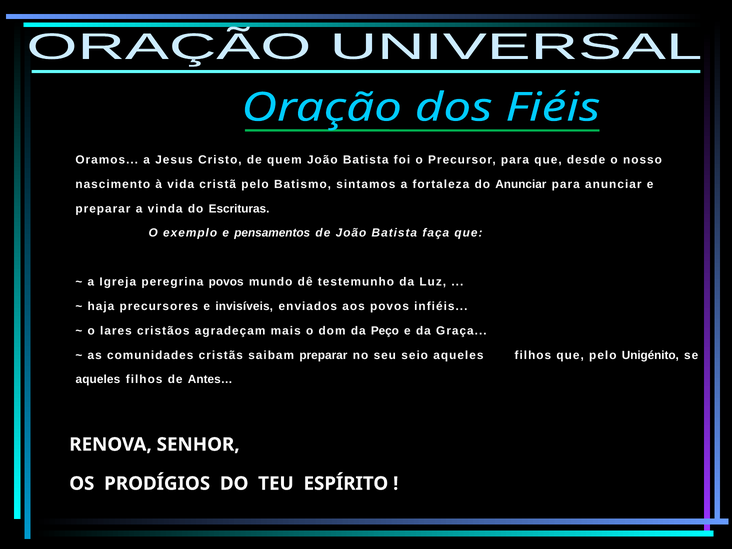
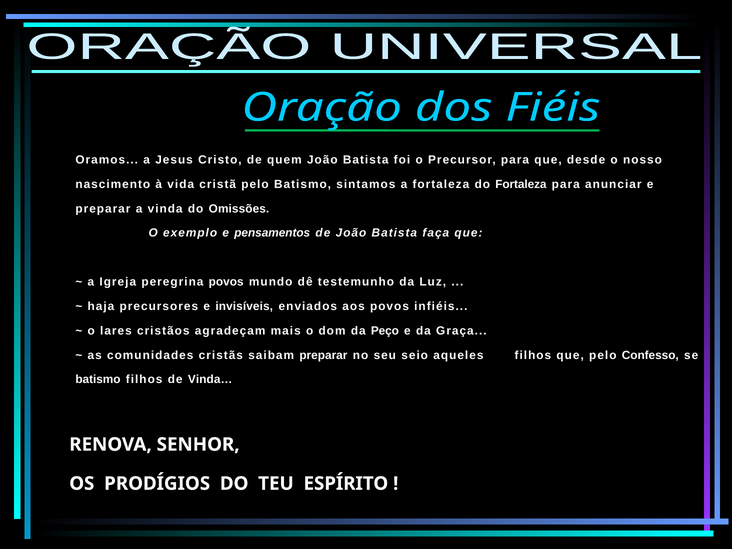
do Anunciar: Anunciar -> Fortaleza
Escrituras: Escrituras -> Omissões
Unigénito: Unigénito -> Confesso
aqueles at (98, 380): aqueles -> batismo
Antes…: Antes… -> Vinda…
